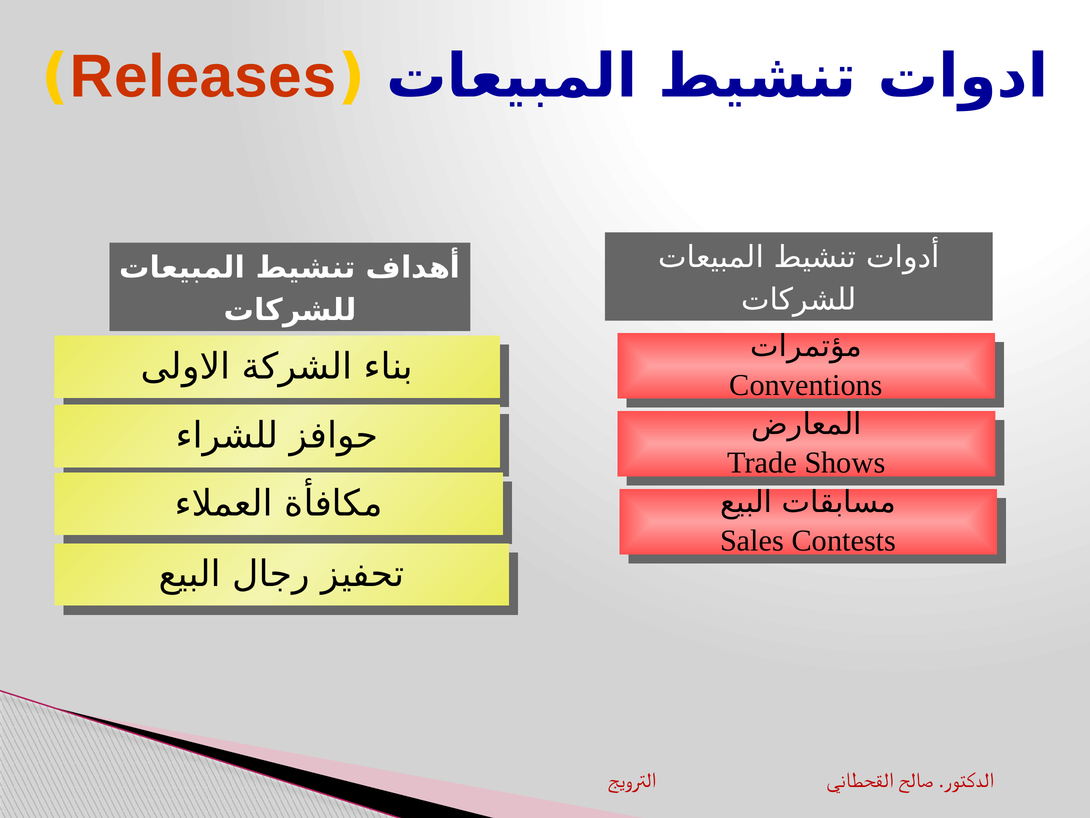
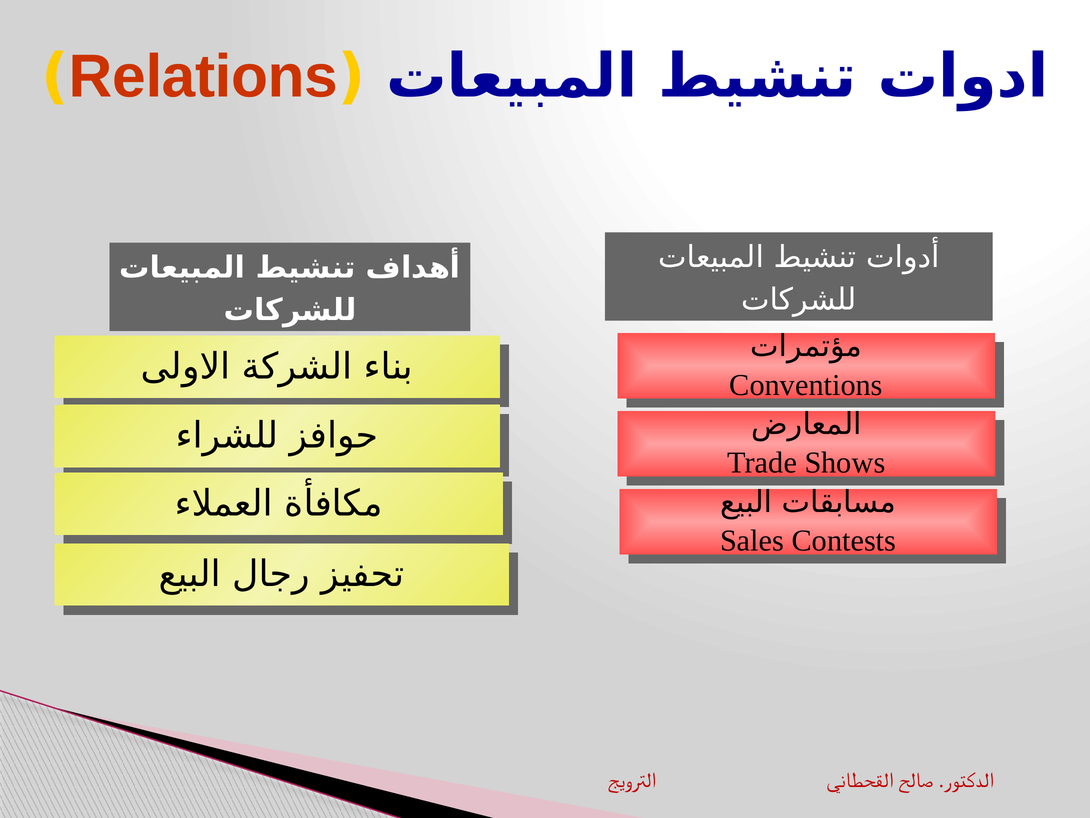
Releases: Releases -> Relations
